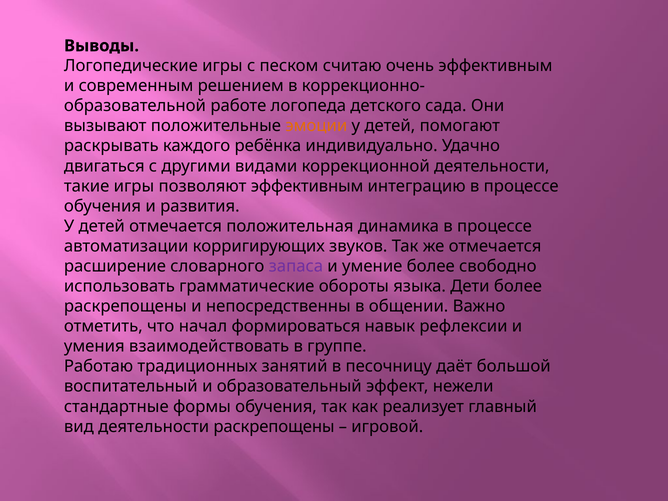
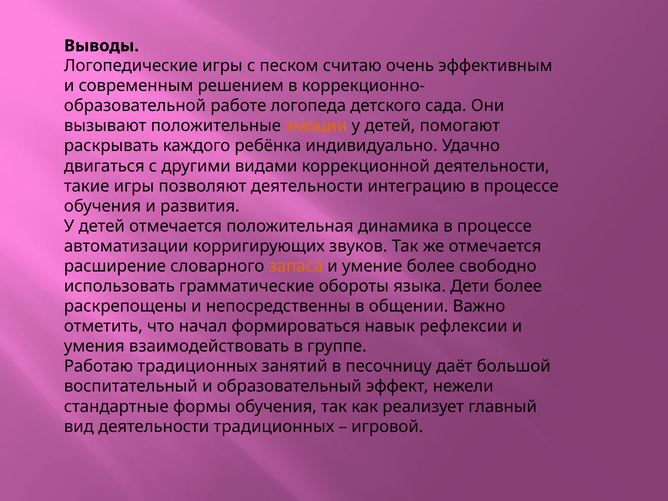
позволяют эффективным: эффективным -> деятельности
запаса colour: purple -> orange
деятельности раскрепощены: раскрепощены -> традиционных
